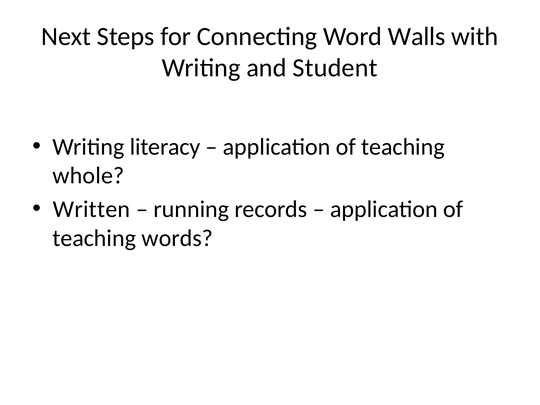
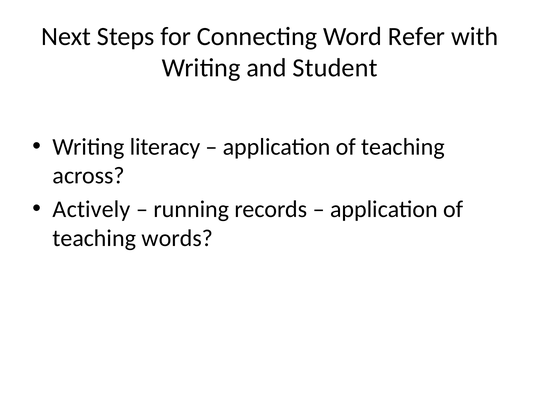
Walls: Walls -> Refer
whole: whole -> across
Written: Written -> Actively
